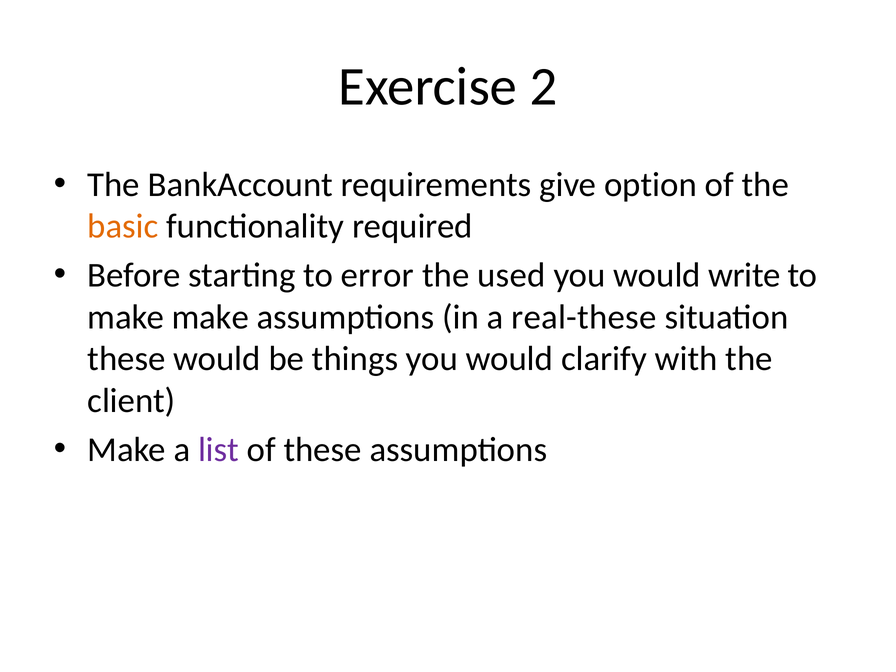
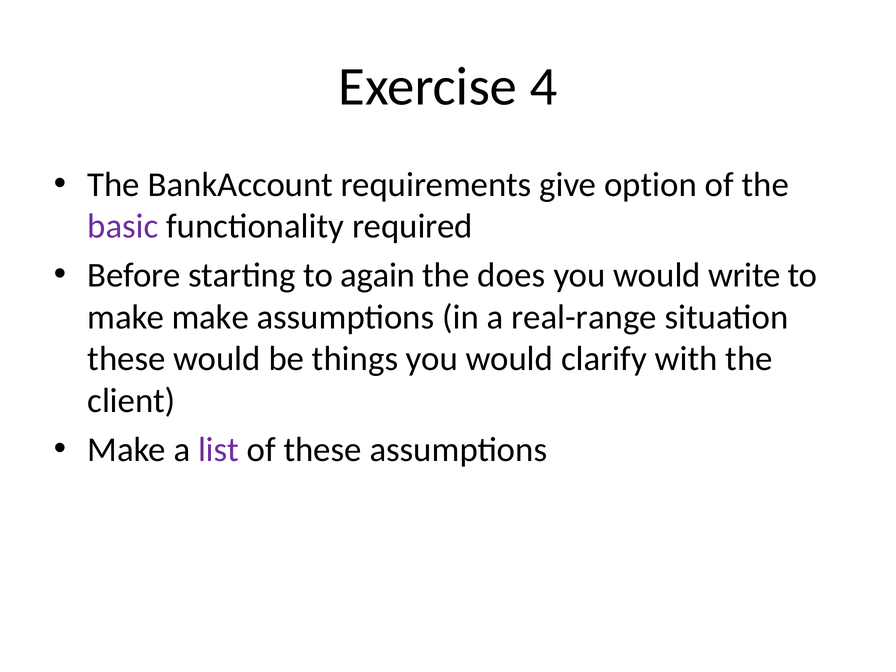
2: 2 -> 4
basic colour: orange -> purple
error: error -> again
used: used -> does
real-these: real-these -> real-range
